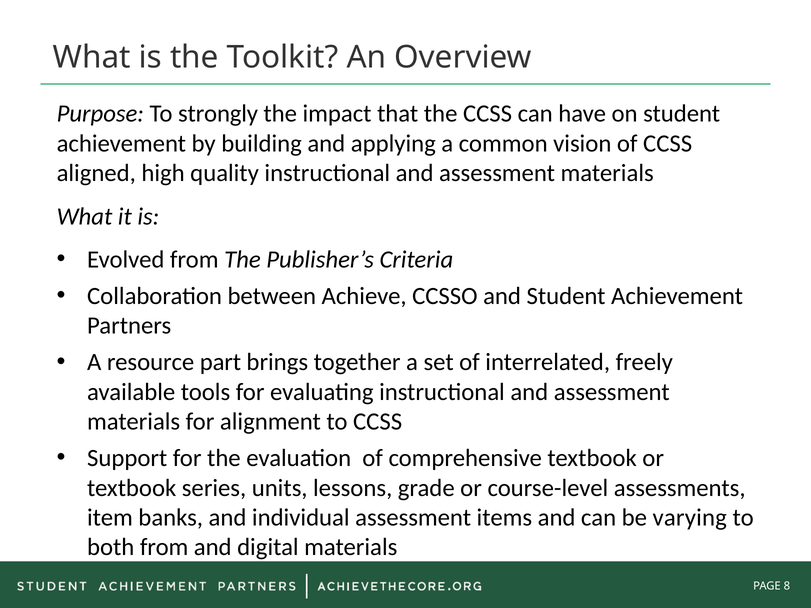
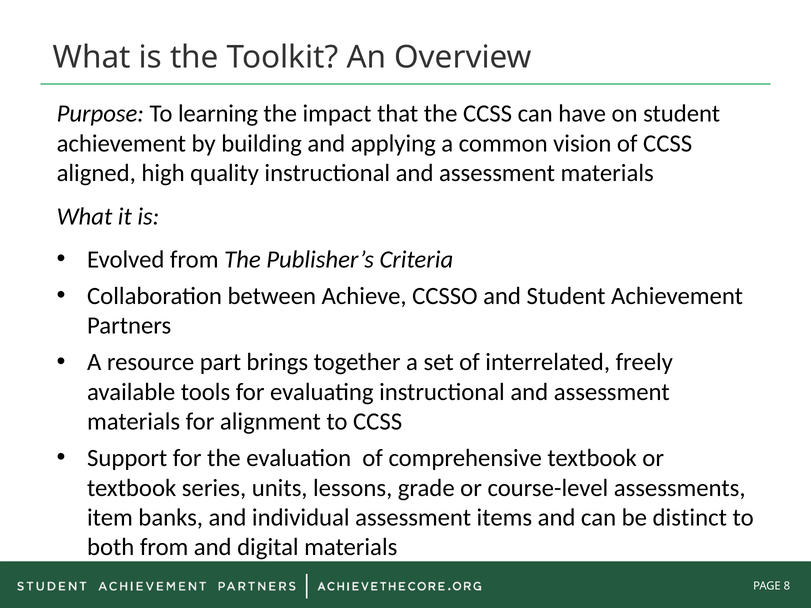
strongly: strongly -> learning
varying: varying -> distinct
